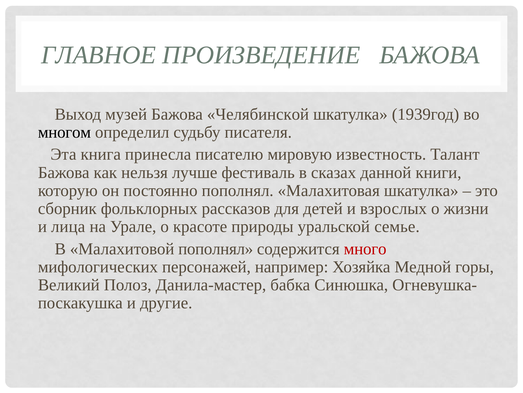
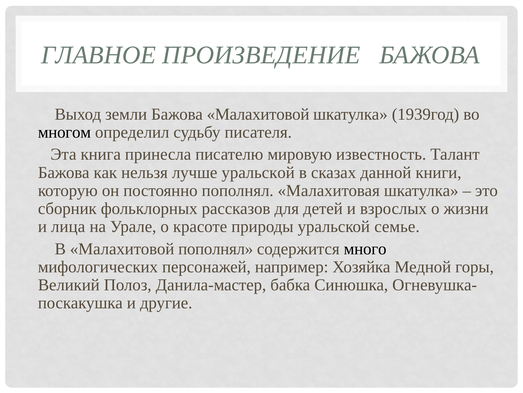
музей: музей -> земли
Бажова Челябинской: Челябинской -> Малахитовой
лучше фестиваль: фестиваль -> уральской
много colour: red -> black
